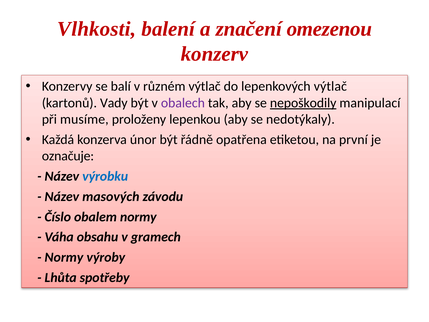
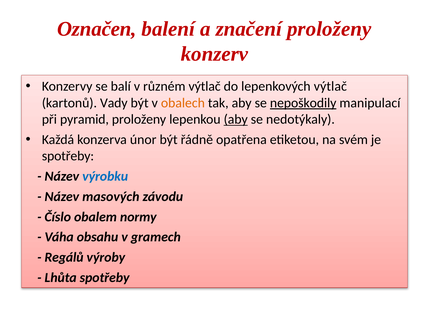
Vlhkosti: Vlhkosti -> Označen
značení omezenou: omezenou -> proloženy
obalech colour: purple -> orange
musíme: musíme -> pyramid
aby at (236, 119) underline: none -> present
první: první -> svém
označuje at (68, 156): označuje -> spotřeby
Normy at (64, 257): Normy -> Regálů
